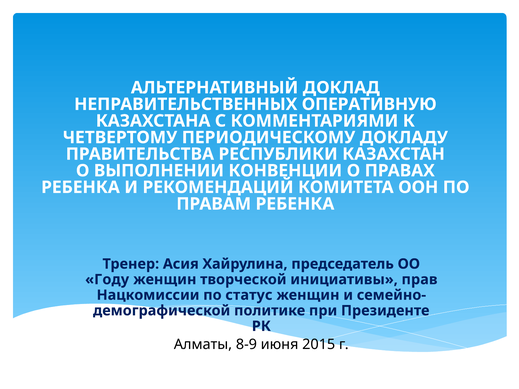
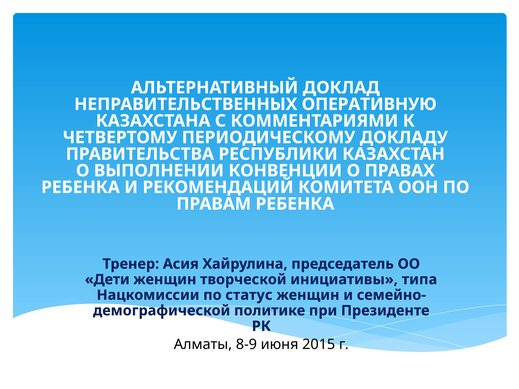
Году: Году -> Дети
прав: прав -> типа
